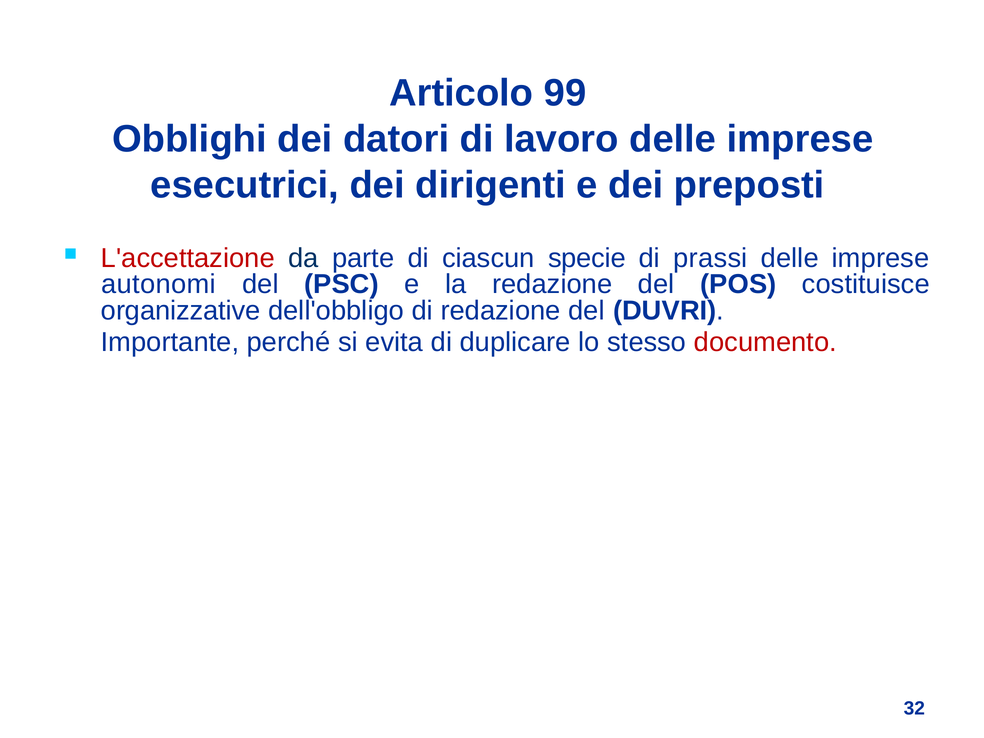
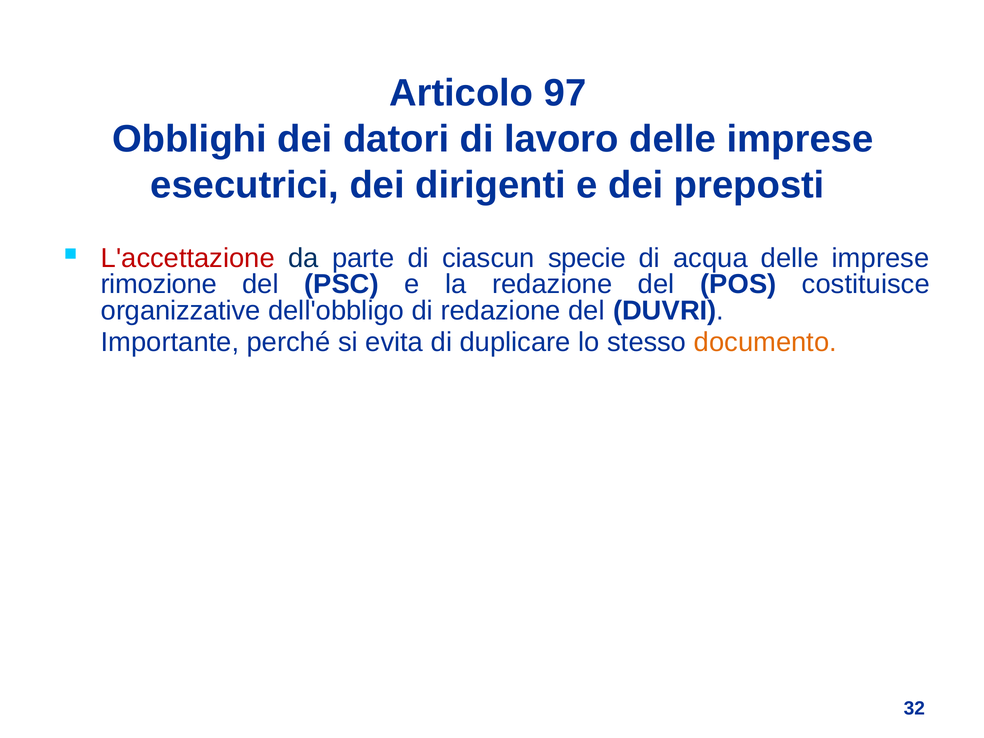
99: 99 -> 97
prassi: prassi -> acqua
autonomi: autonomi -> rimozione
documento colour: red -> orange
